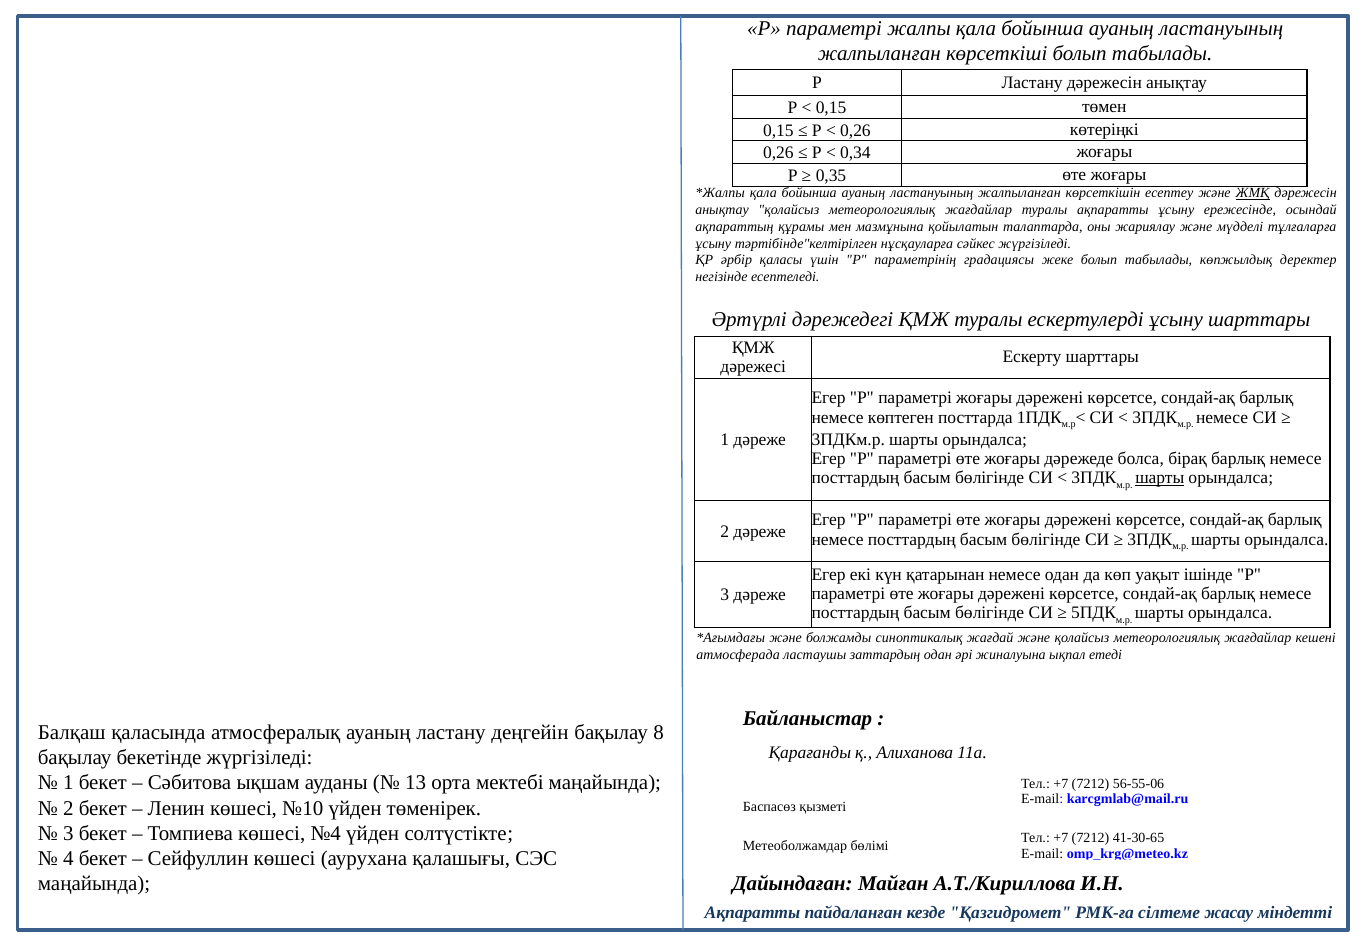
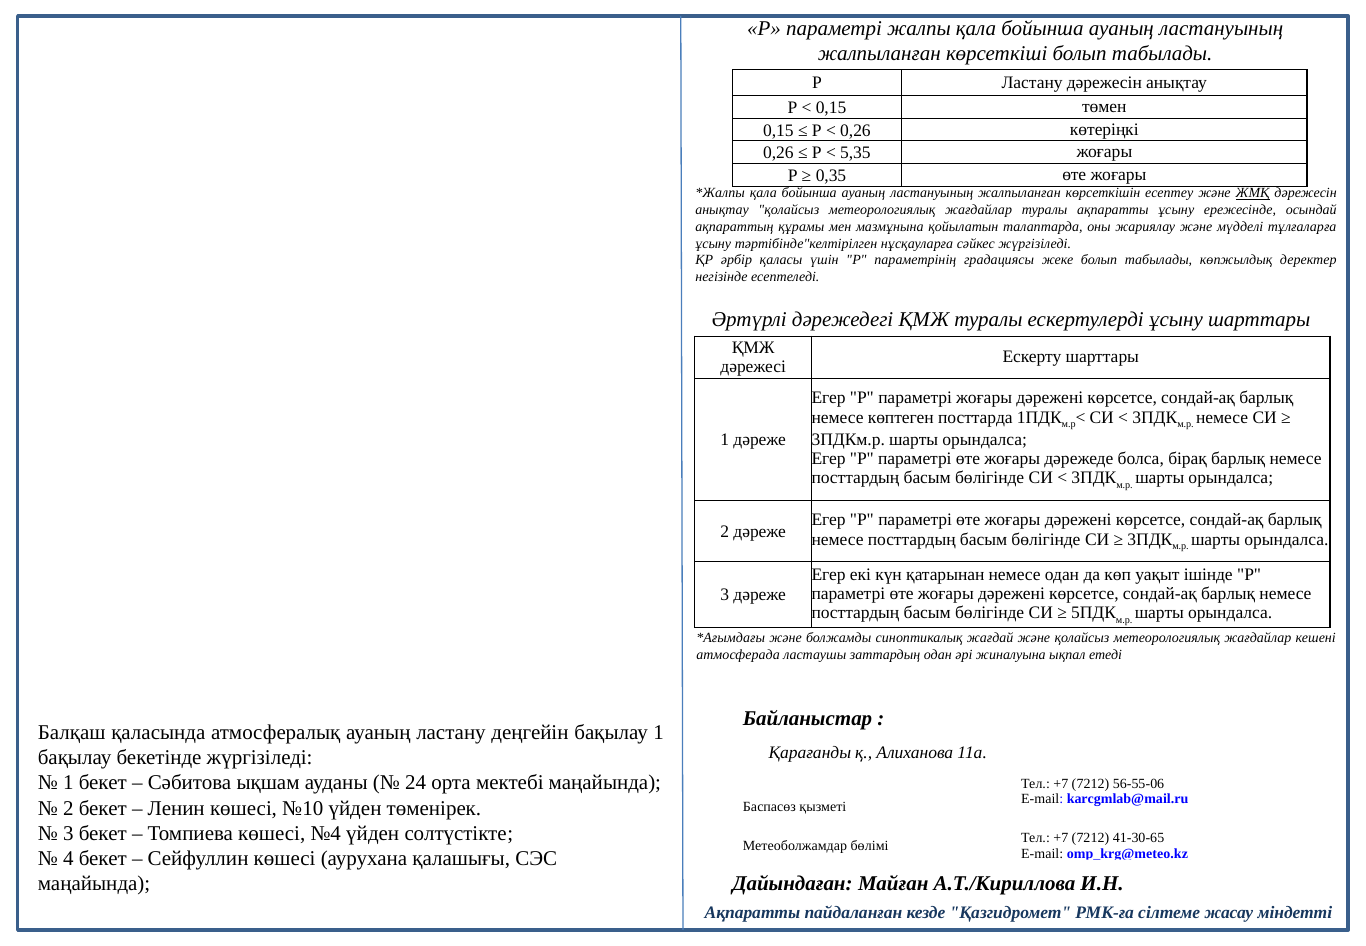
0,34: 0,34 -> 5,35
шарты at (1160, 478) underline: present -> none
бақылау 8: 8 -> 1
13: 13 -> 24
